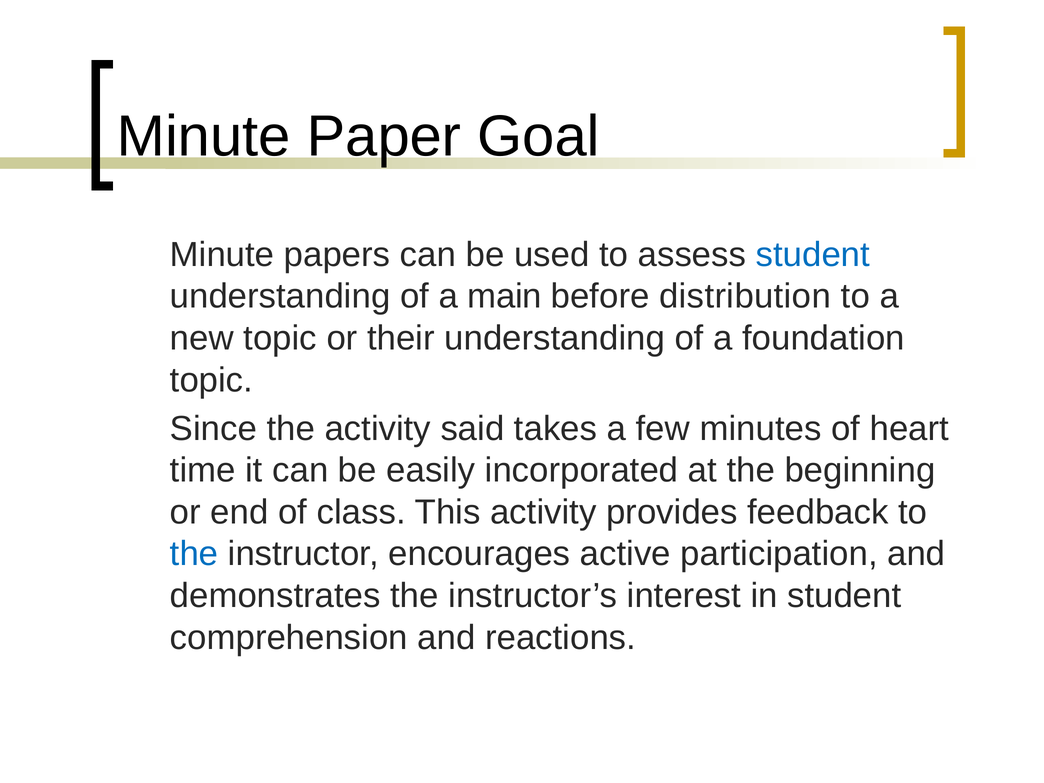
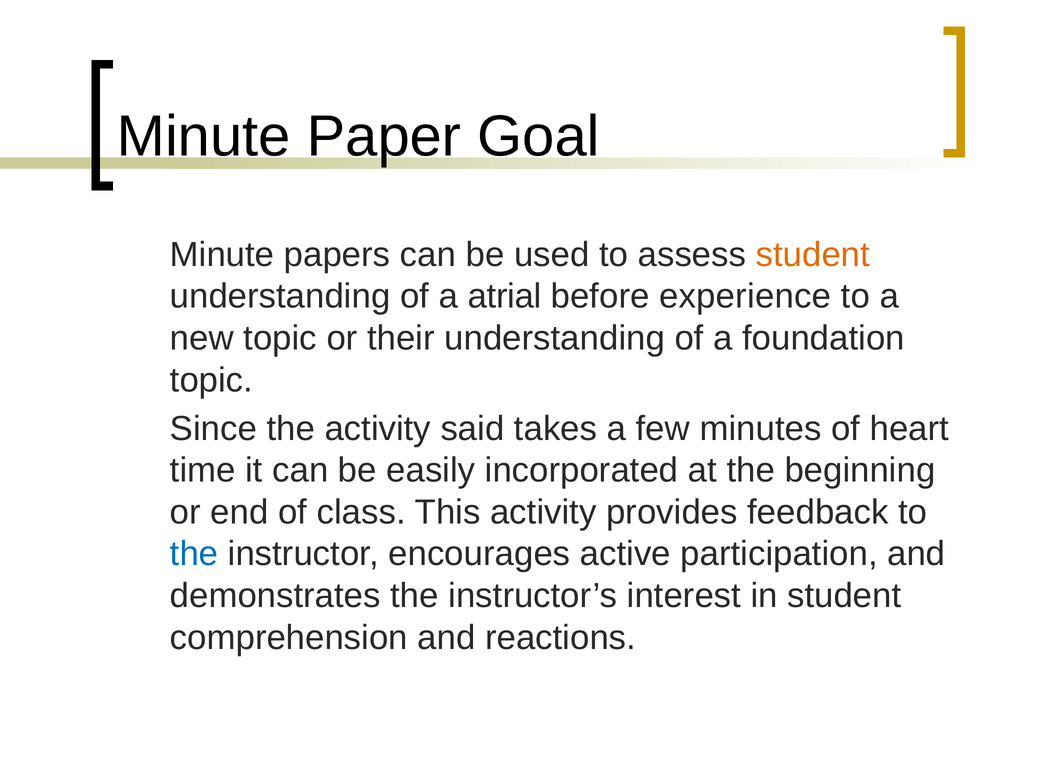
student at (813, 255) colour: blue -> orange
main: main -> atrial
distribution: distribution -> experience
